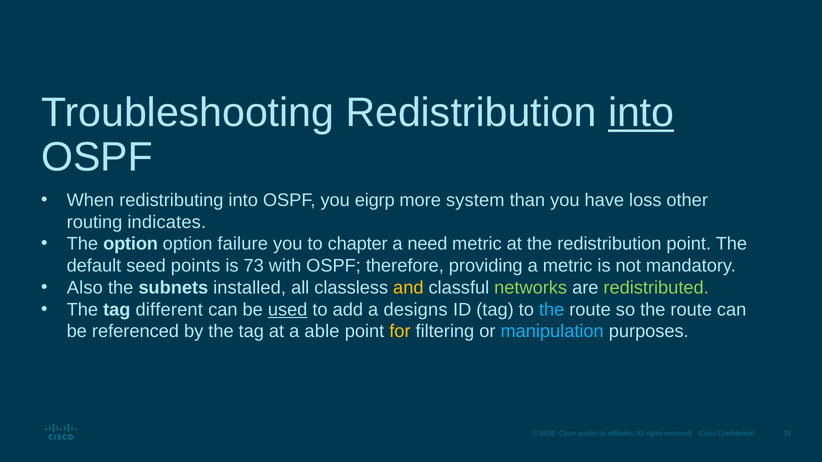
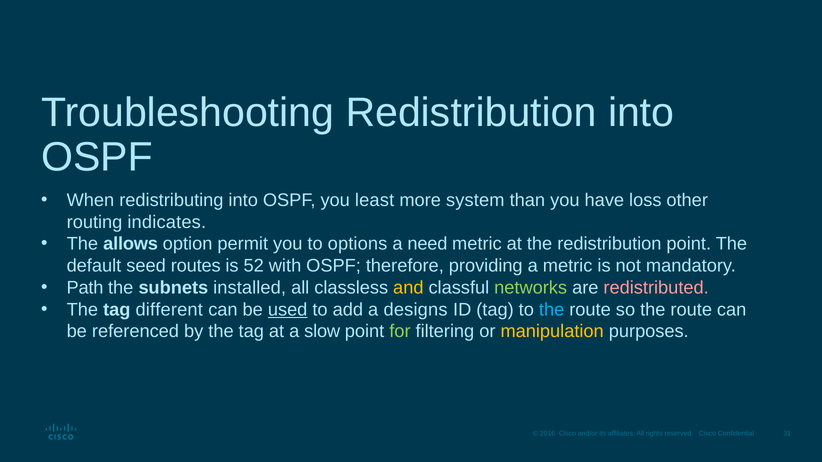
into at (641, 113) underline: present -> none
eigrp: eigrp -> least
The option: option -> allows
failure: failure -> permit
chapter: chapter -> options
points: points -> routes
73: 73 -> 52
Also: Also -> Path
redistributed colour: light green -> pink
able: able -> slow
for colour: yellow -> light green
manipulation colour: light blue -> yellow
